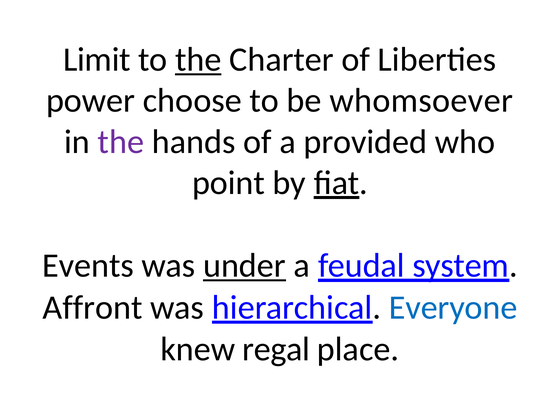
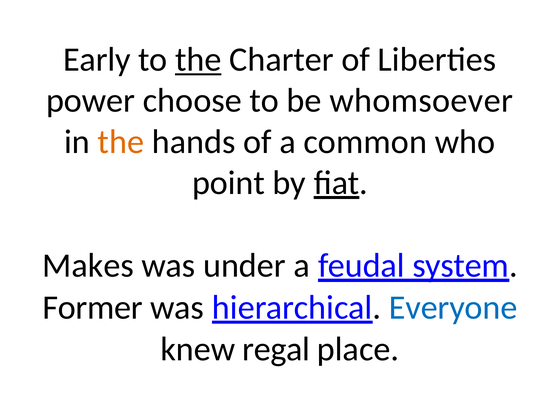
Limit: Limit -> Early
the at (121, 142) colour: purple -> orange
provided: provided -> common
Events: Events -> Makes
under underline: present -> none
Affront: Affront -> Former
